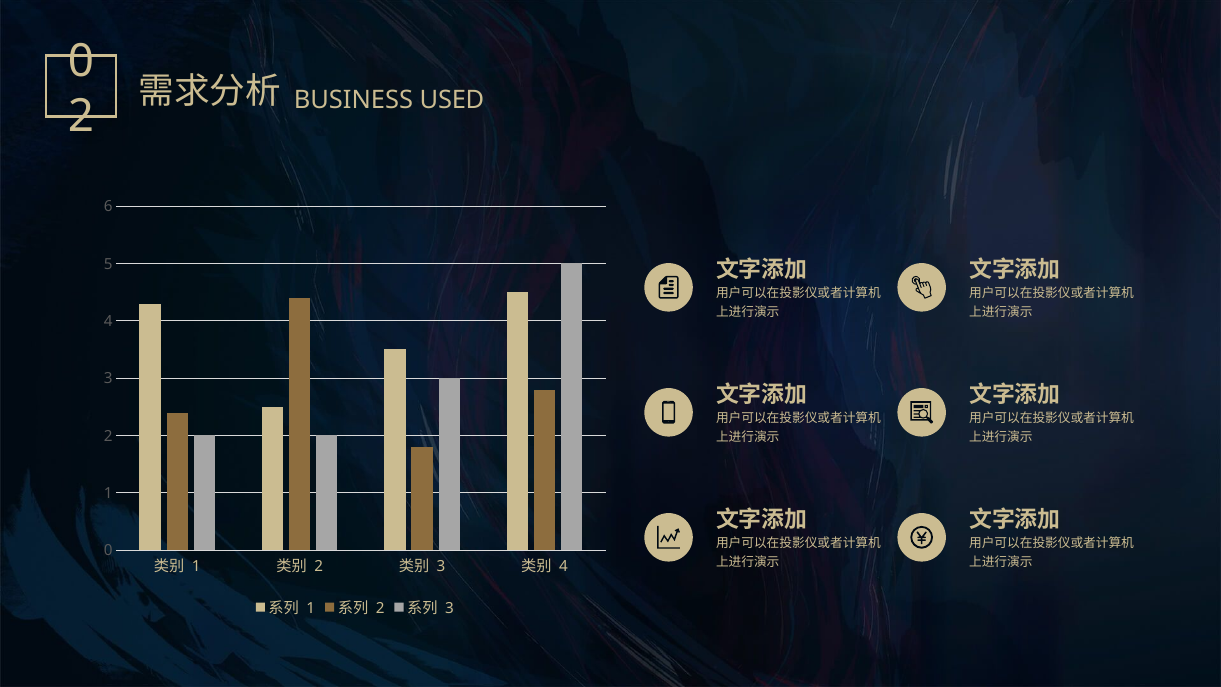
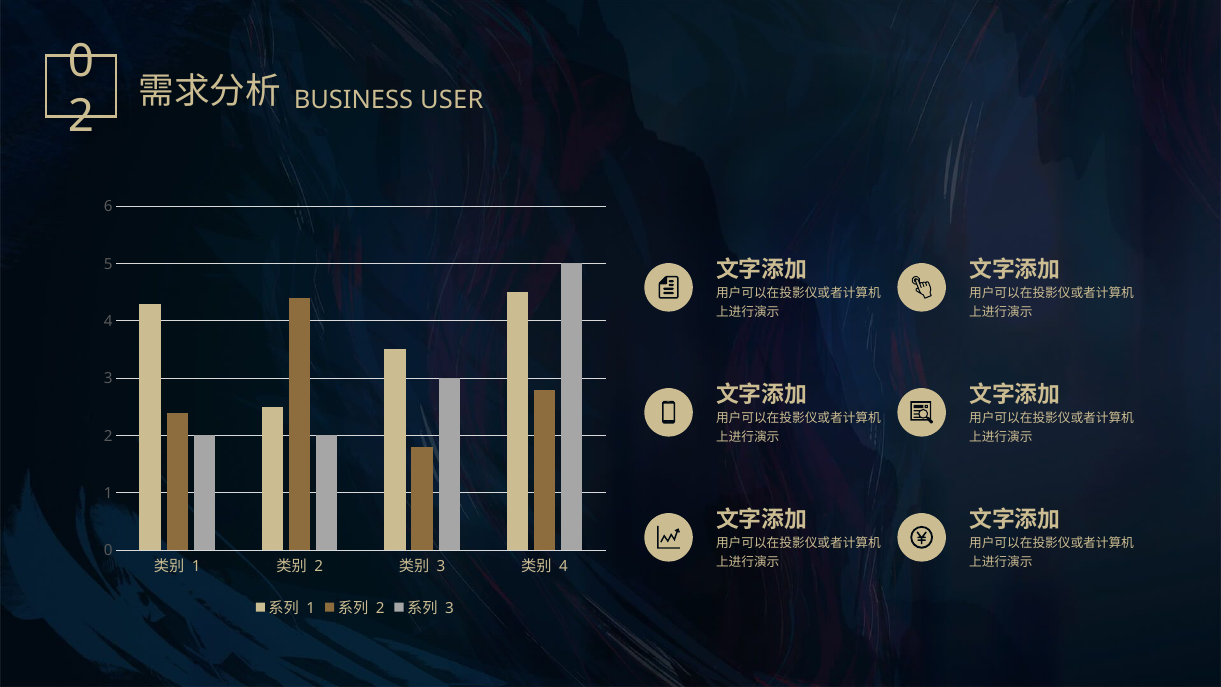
USED: USED -> USER
